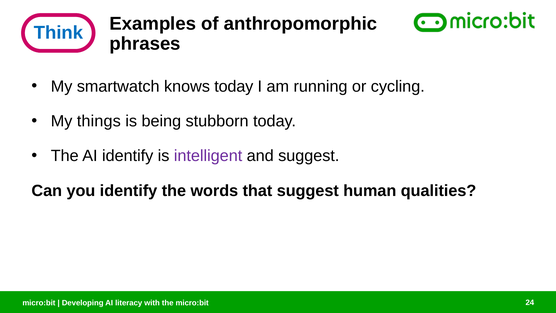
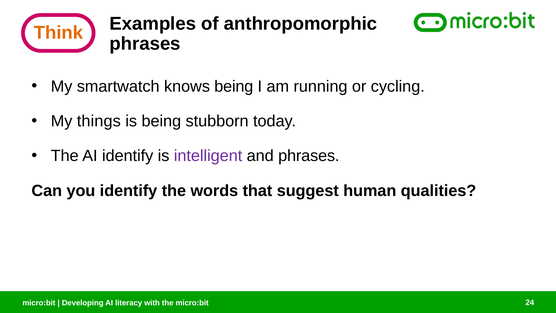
Think colour: blue -> orange
knows today: today -> being
and suggest: suggest -> phrases
